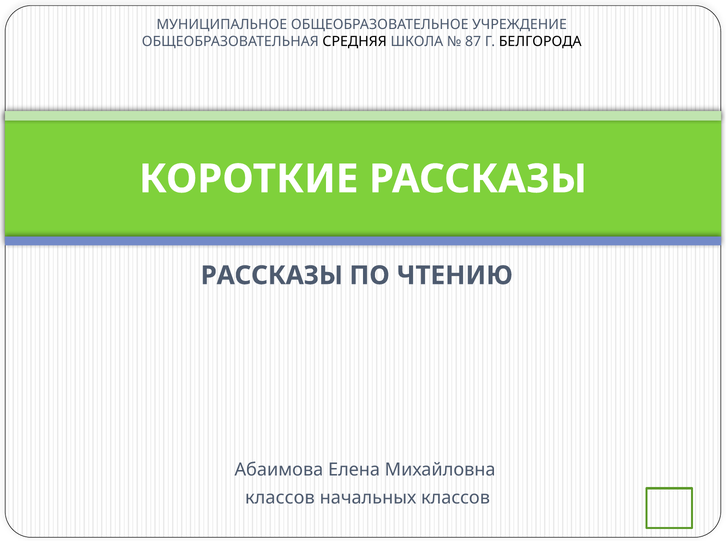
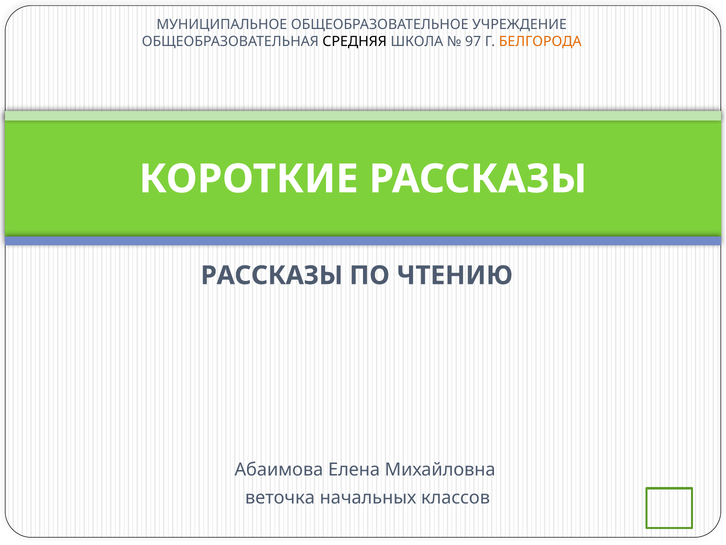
87: 87 -> 97
БЕЛГОРОДА colour: black -> orange
классов at (280, 497): классов -> веточка
